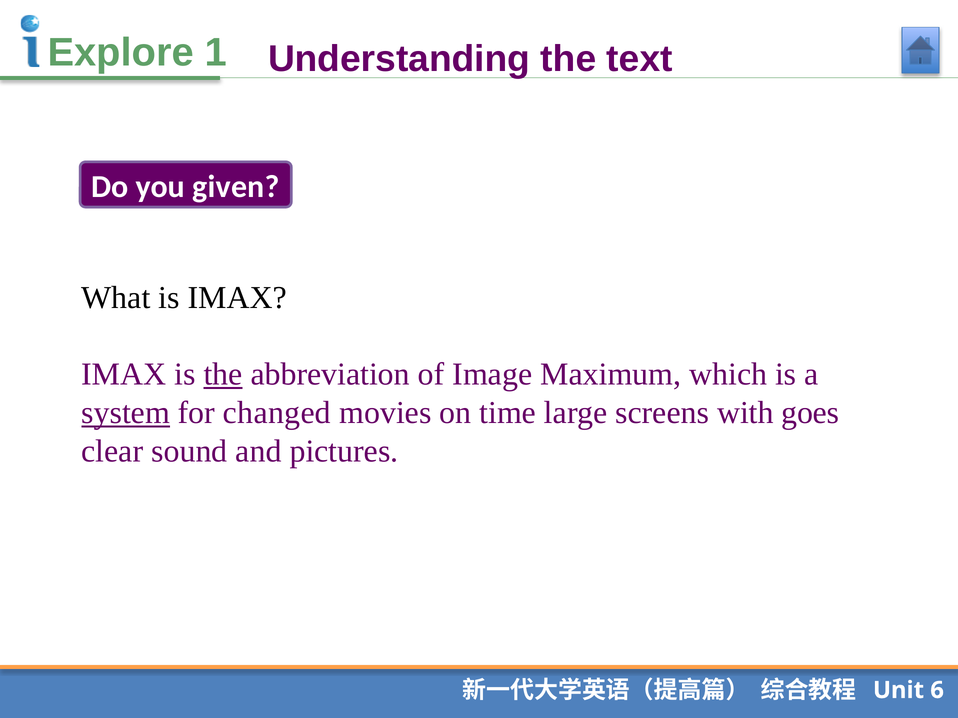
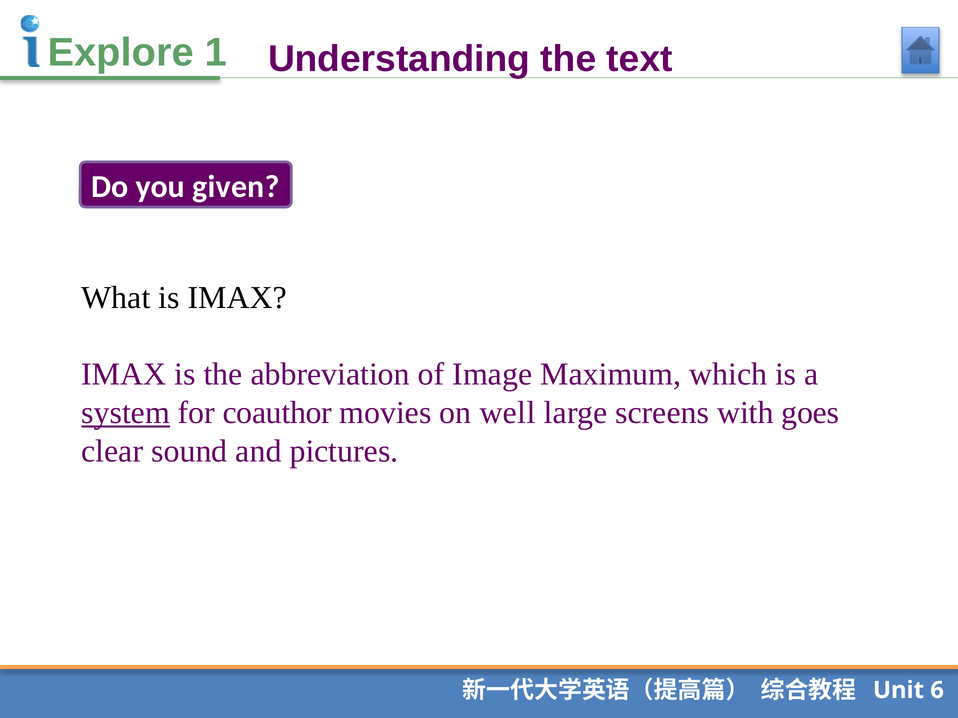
the at (223, 375) underline: present -> none
changed: changed -> coauthor
time: time -> well
